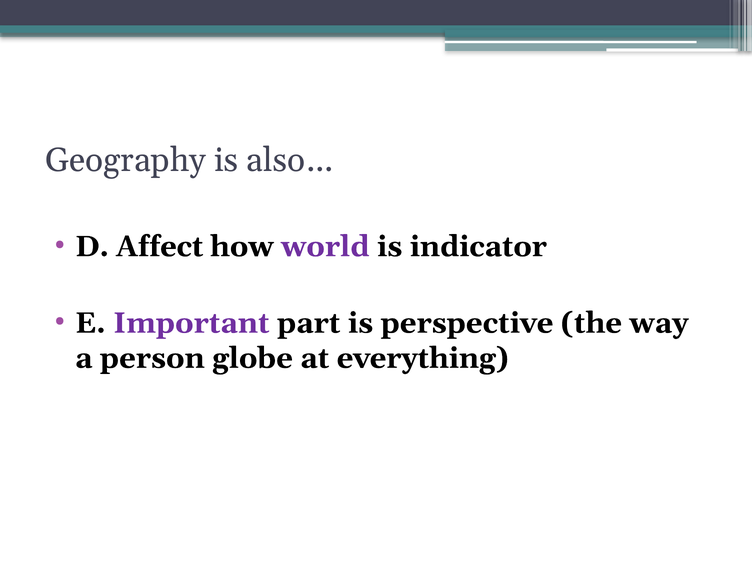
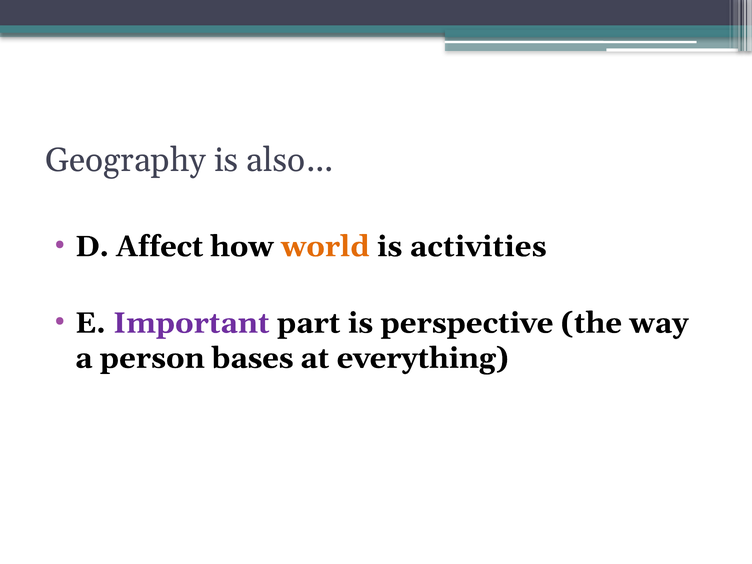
world colour: purple -> orange
indicator: indicator -> activities
globe: globe -> bases
